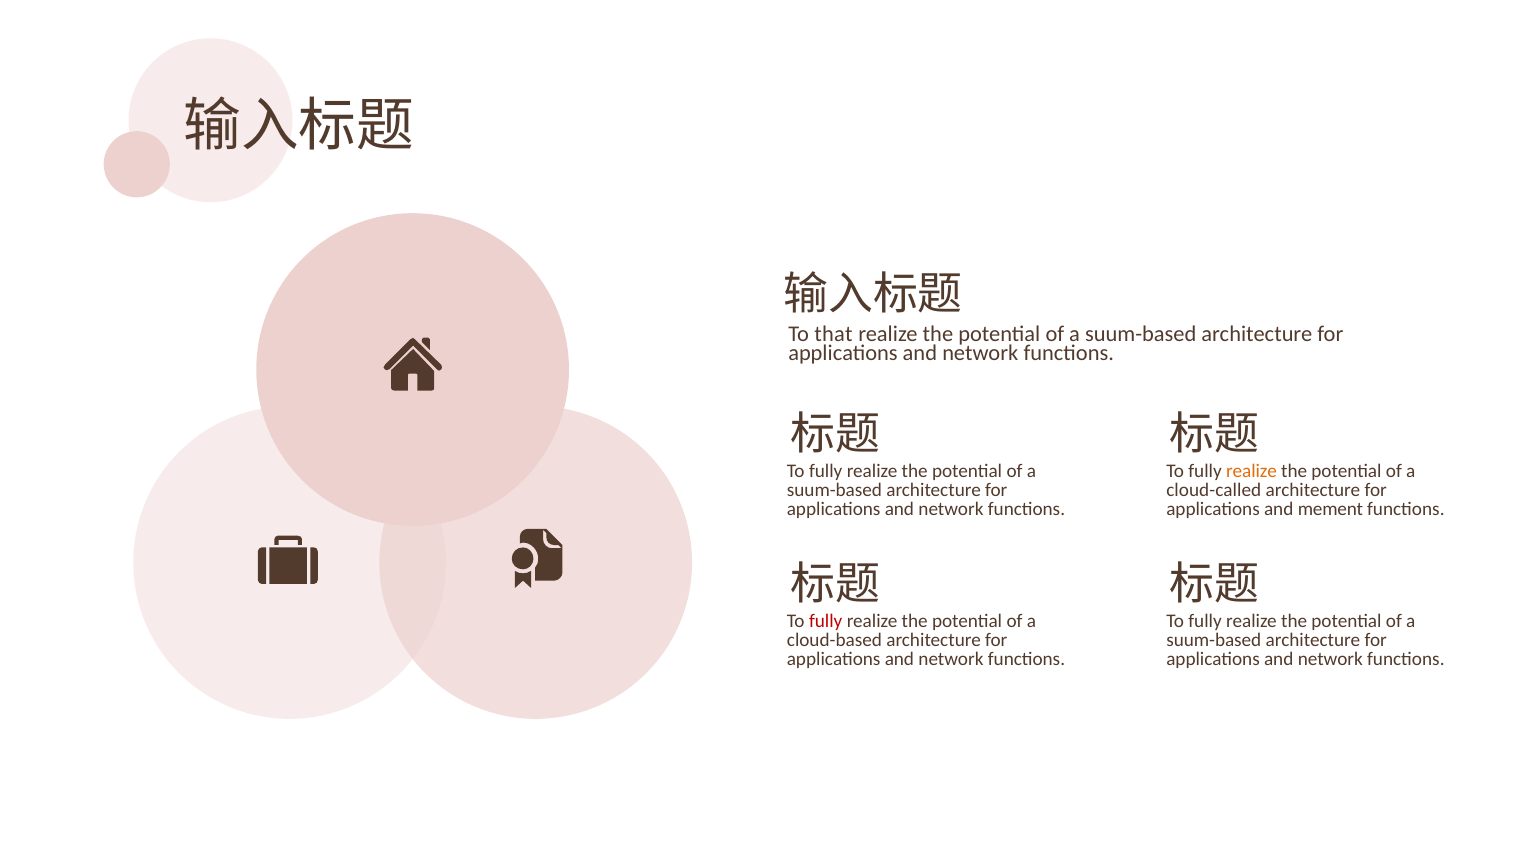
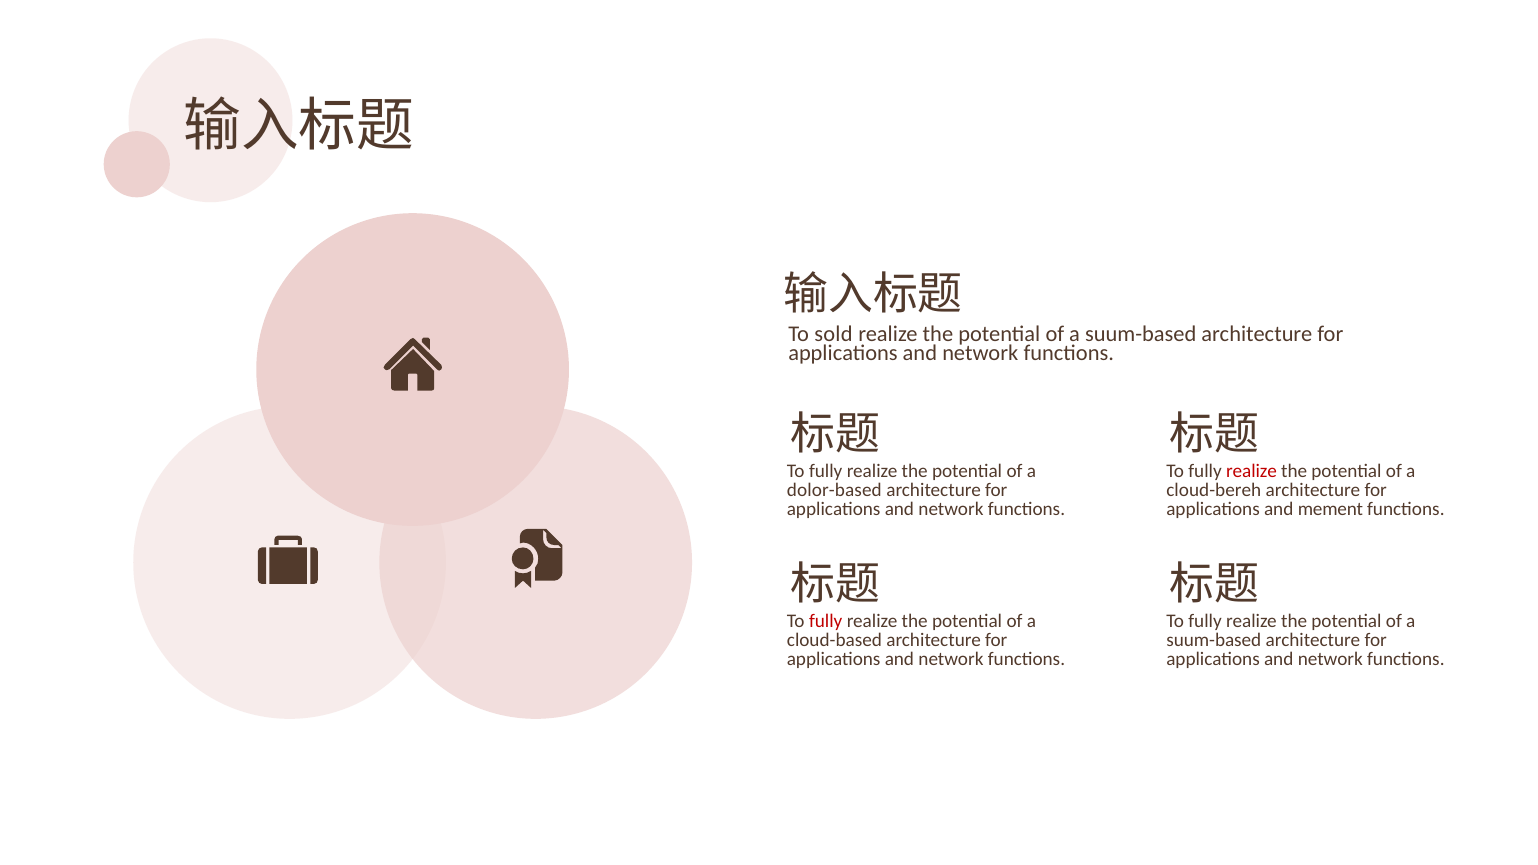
that: that -> sold
realize at (1252, 471) colour: orange -> red
suum-based at (834, 490): suum-based -> dolor-based
cloud-called: cloud-called -> cloud-bereh
